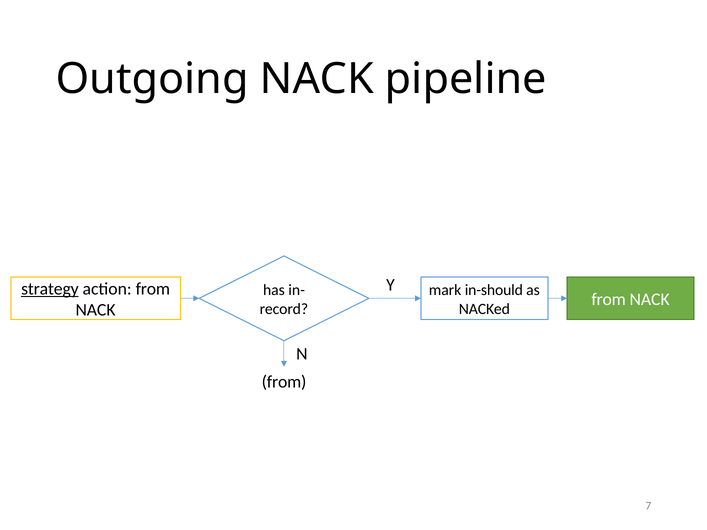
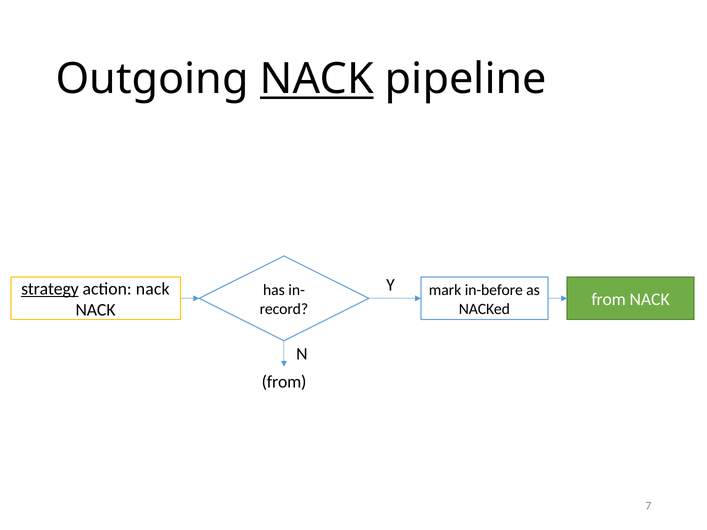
NACK at (317, 79) underline: none -> present
action from: from -> nack
in-should: in-should -> in-before
